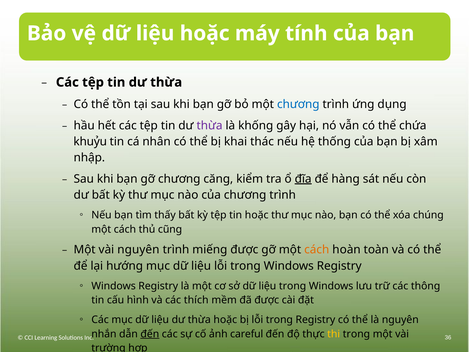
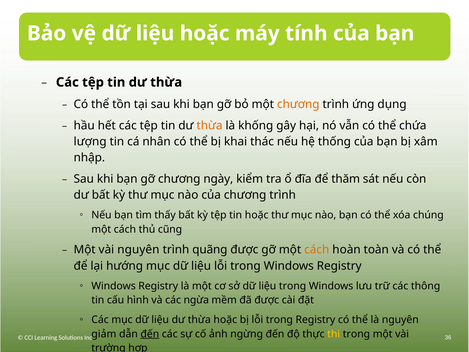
chương at (298, 104) colour: blue -> orange
thừa at (210, 125) colour: purple -> orange
khuỷu: khuỷu -> lượng
căng: căng -> ngày
đĩa underline: present -> none
hàng: hàng -> thăm
miếng: miếng -> quãng
thích: thích -> ngừa
nhắn: nhắn -> giảm
careful: careful -> ngừng
